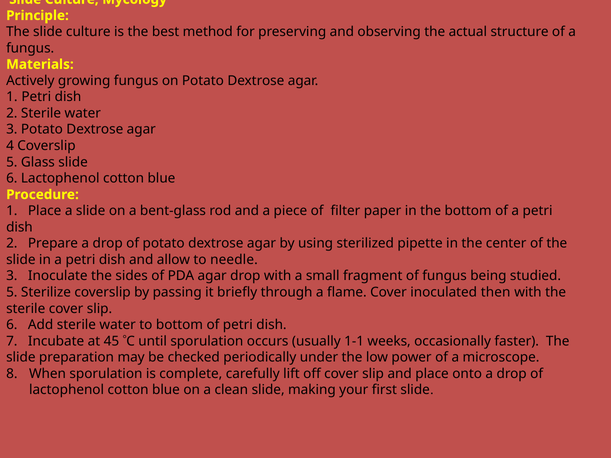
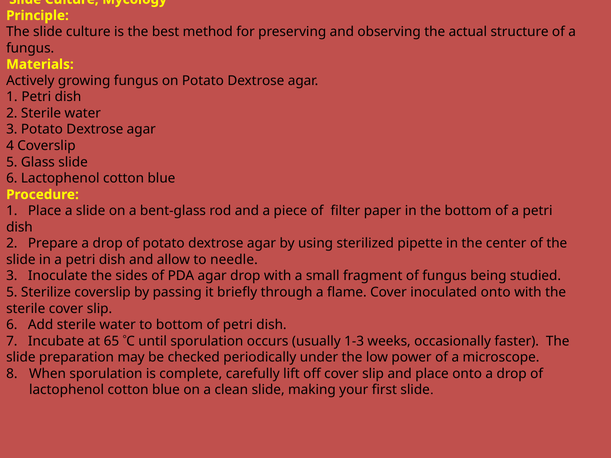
inoculated then: then -> onto
45: 45 -> 65
1-1: 1-1 -> 1-3
